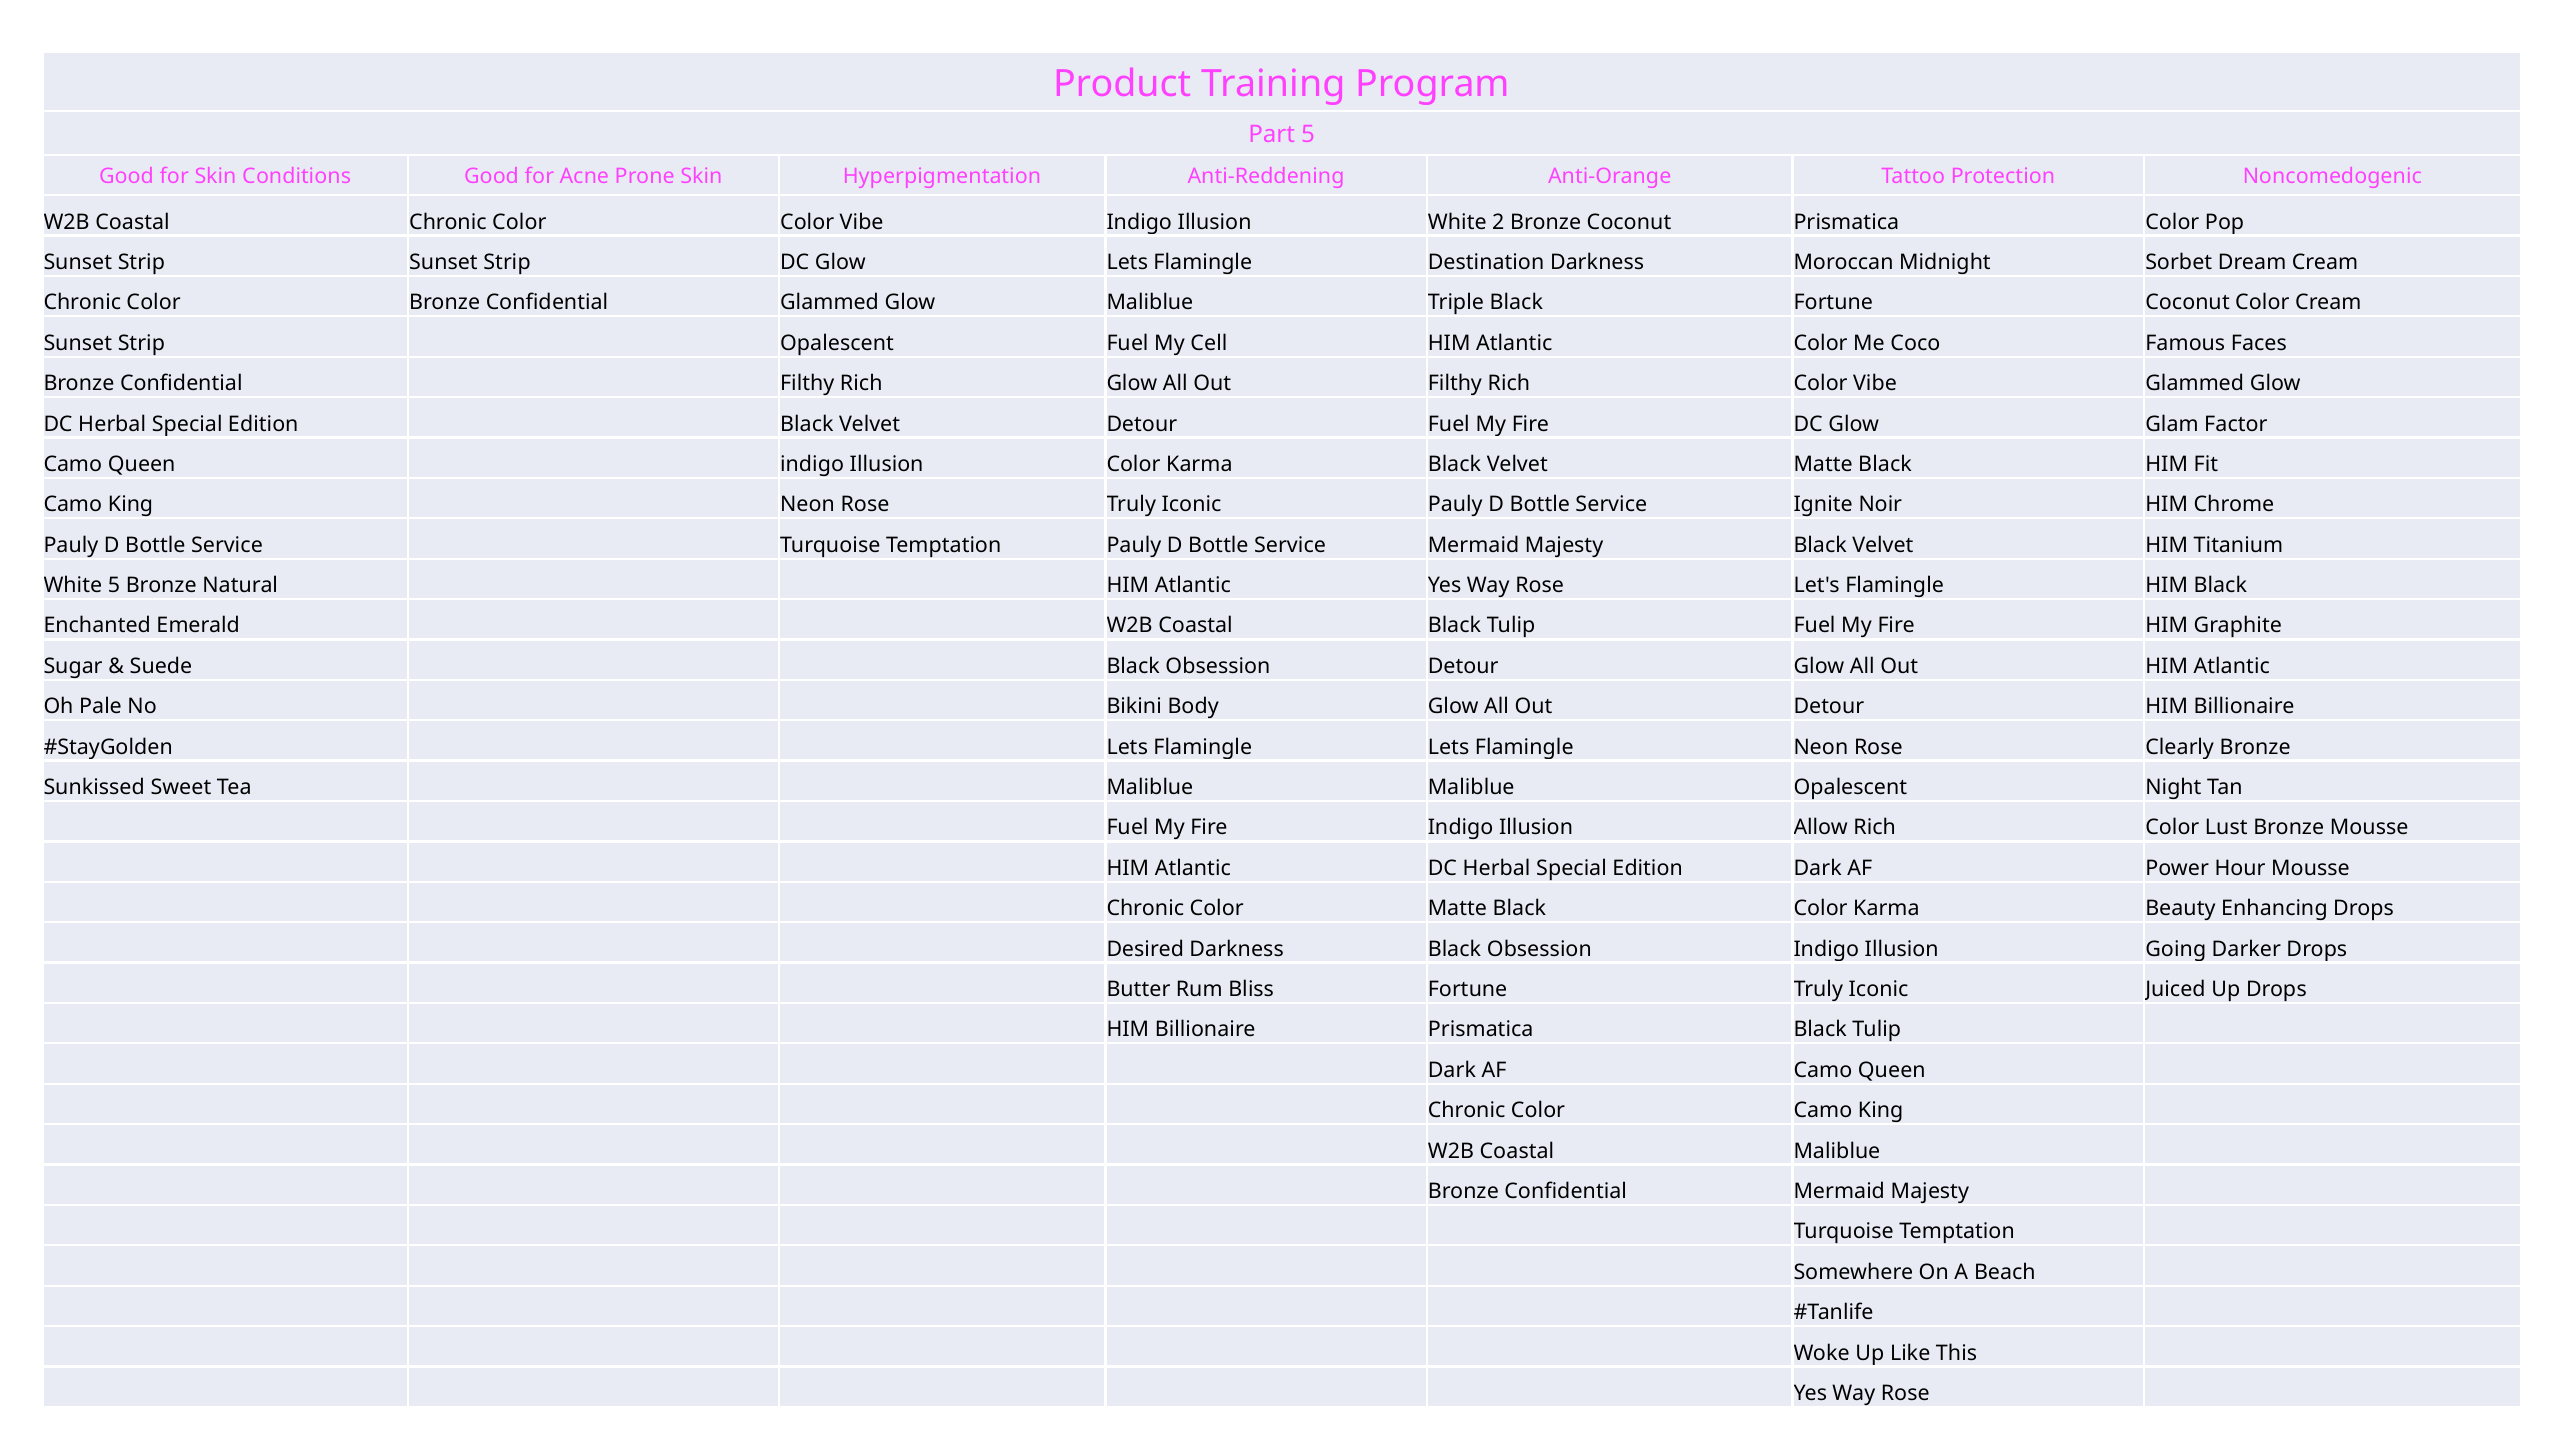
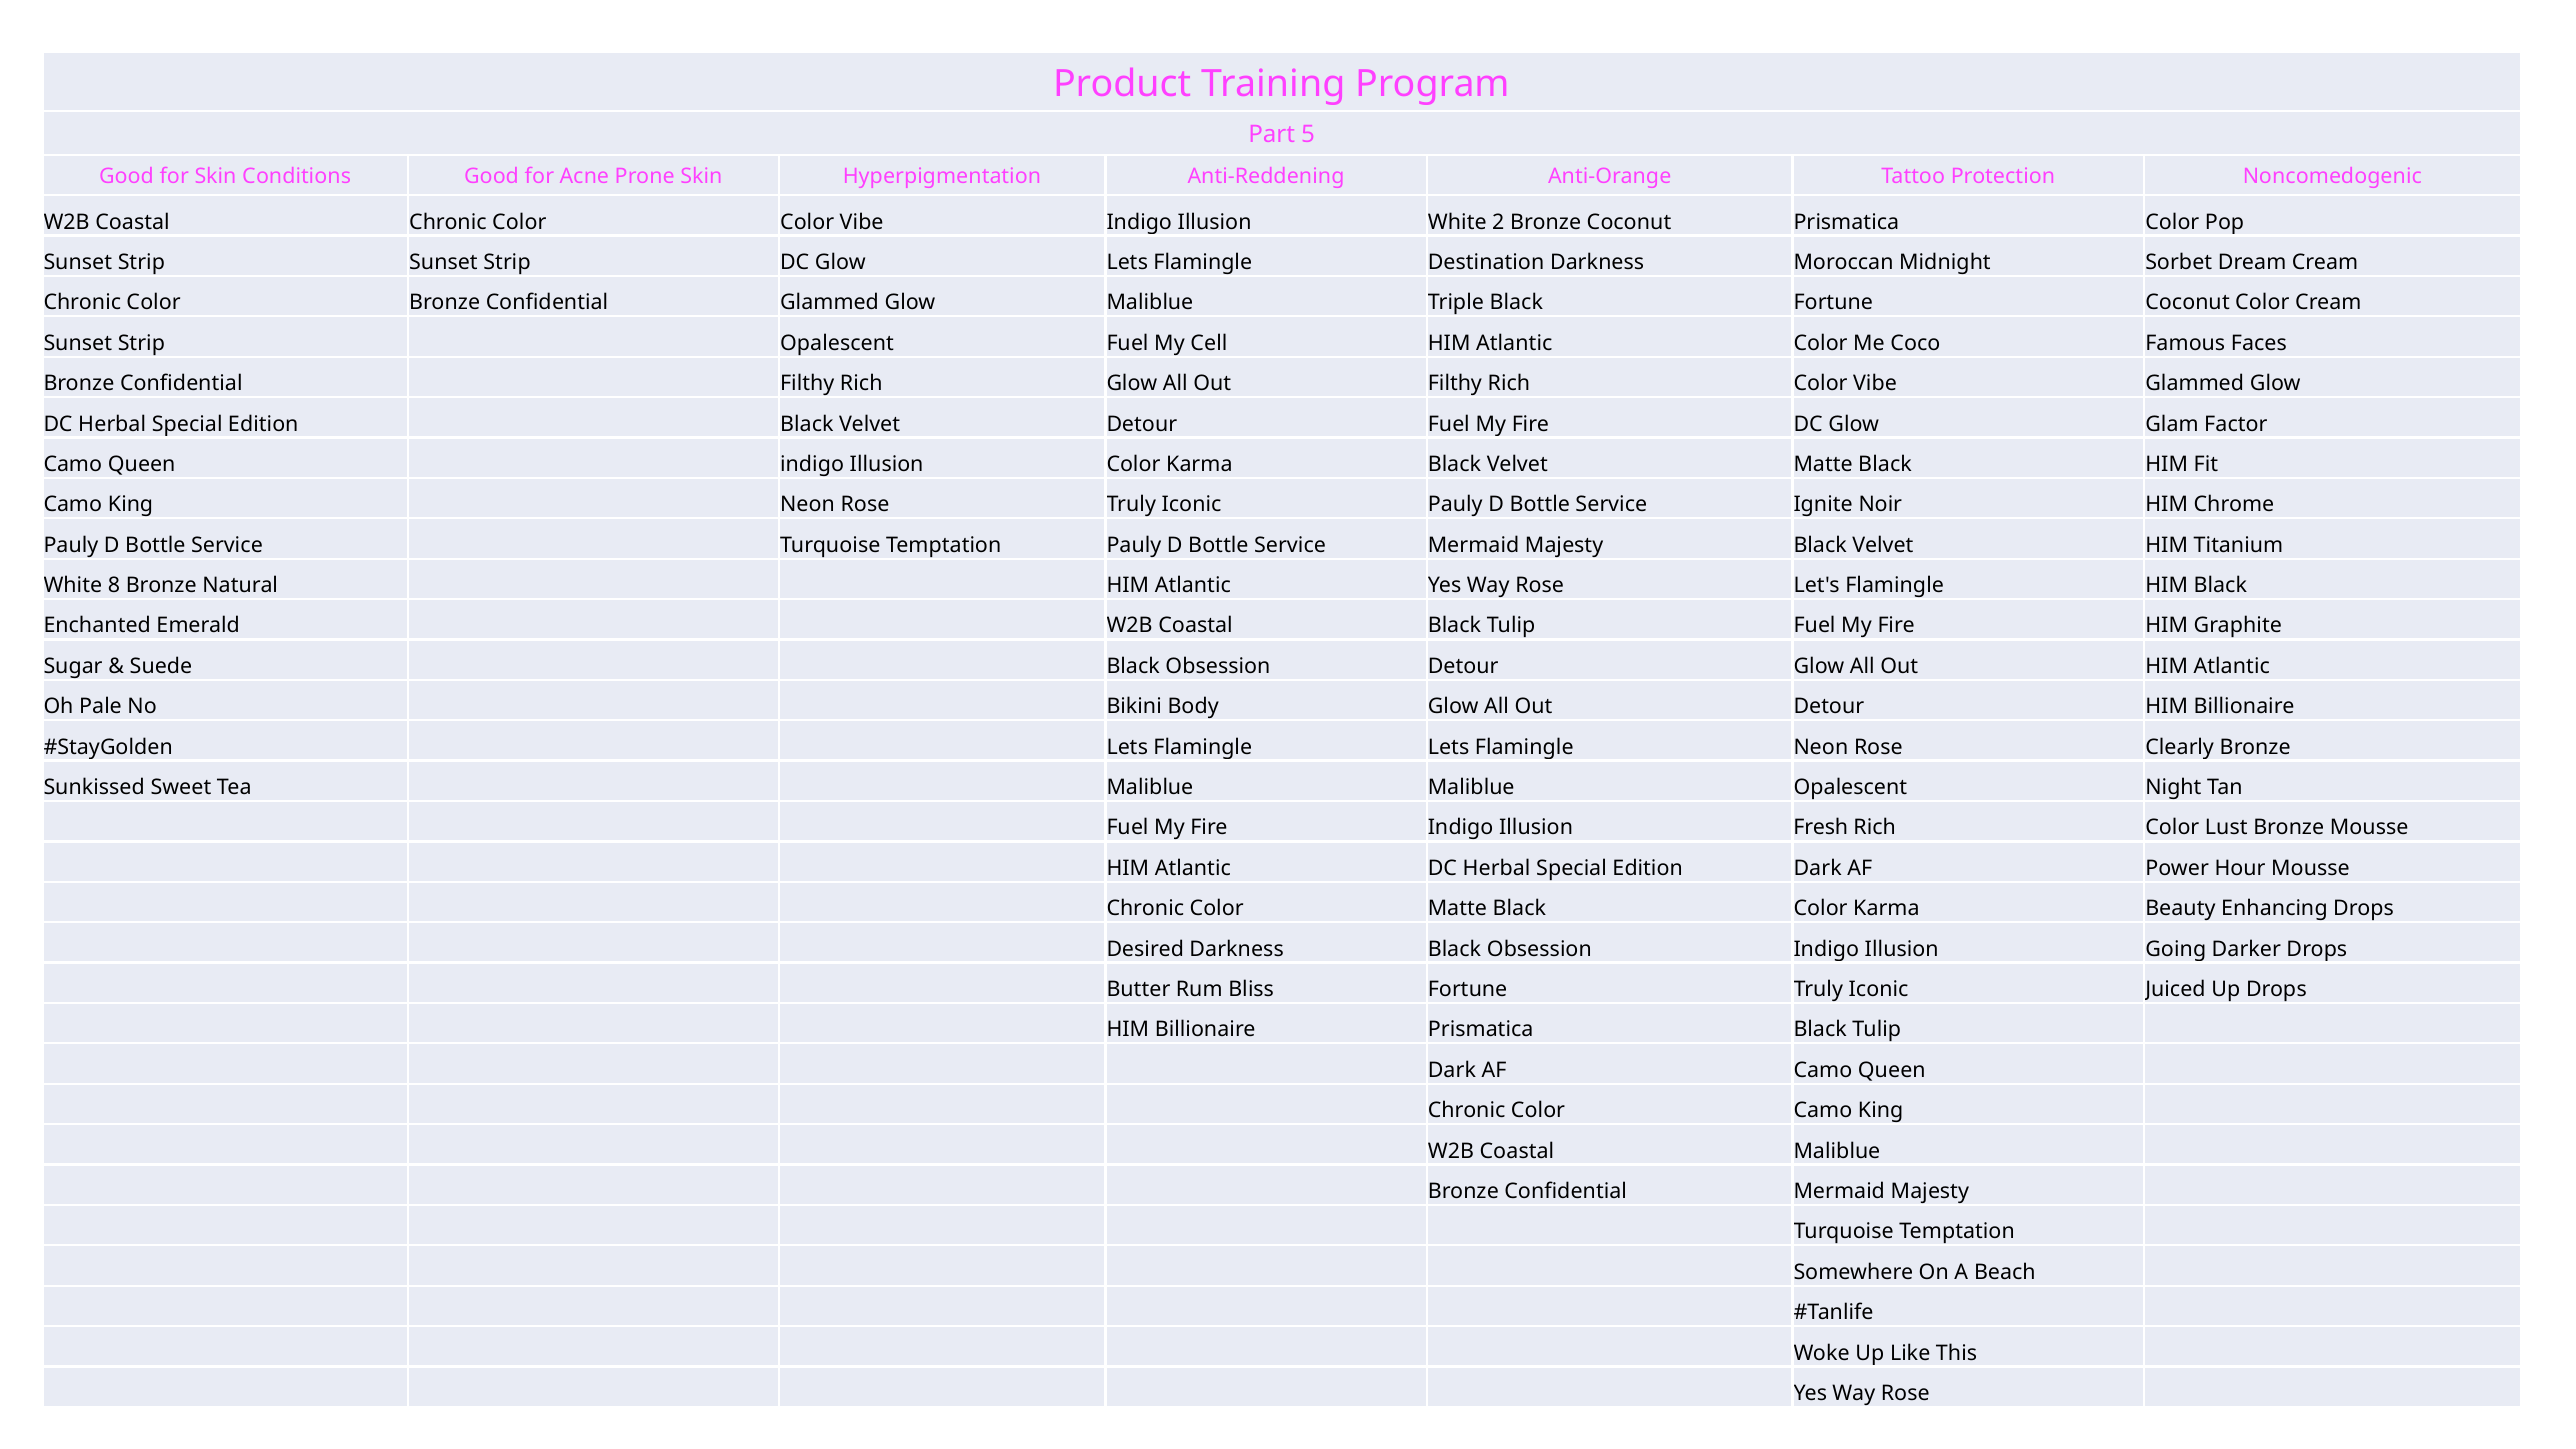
White 5: 5 -> 8
Allow: Allow -> Fresh
